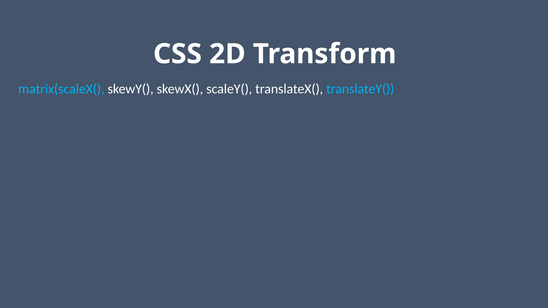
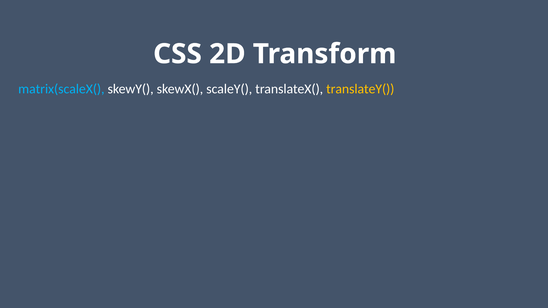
translateY( colour: light blue -> yellow
